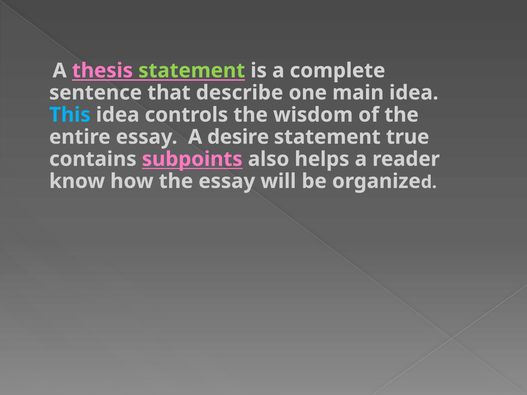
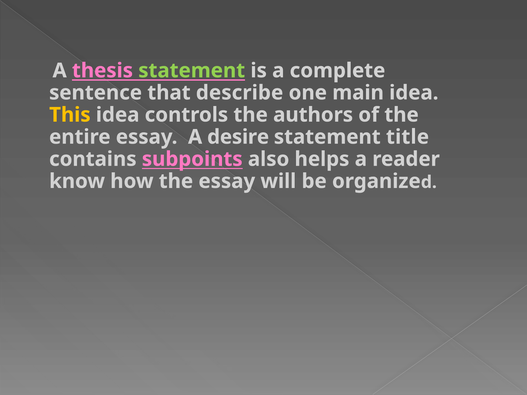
This colour: light blue -> yellow
wisdom: wisdom -> authors
true: true -> title
